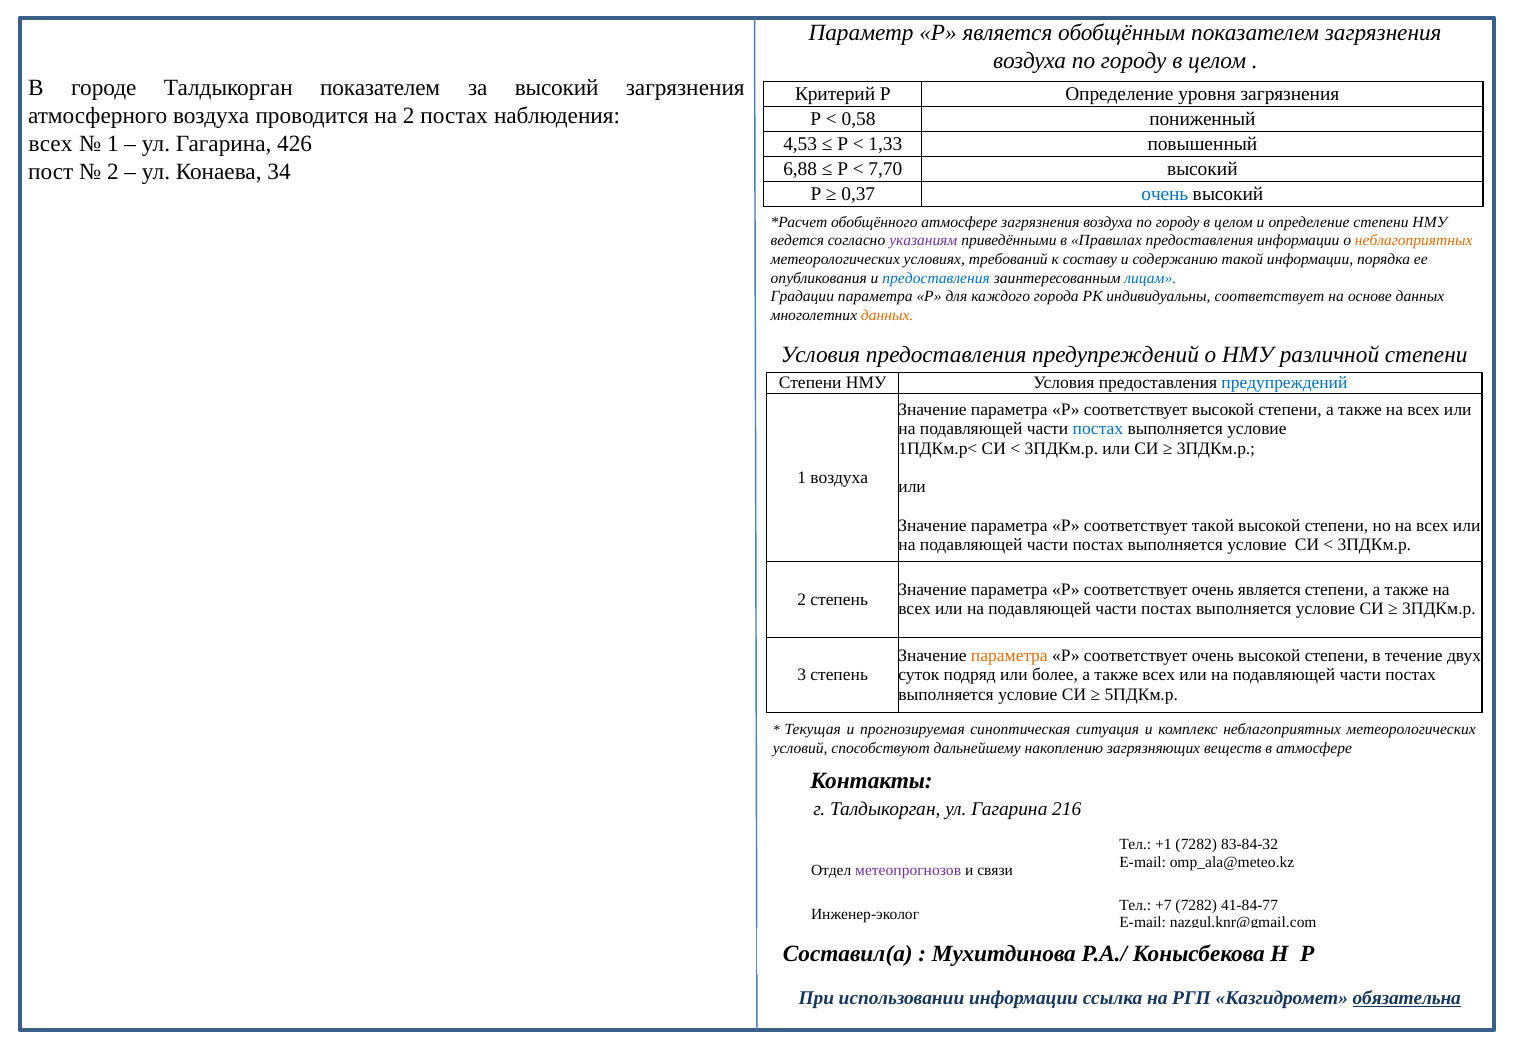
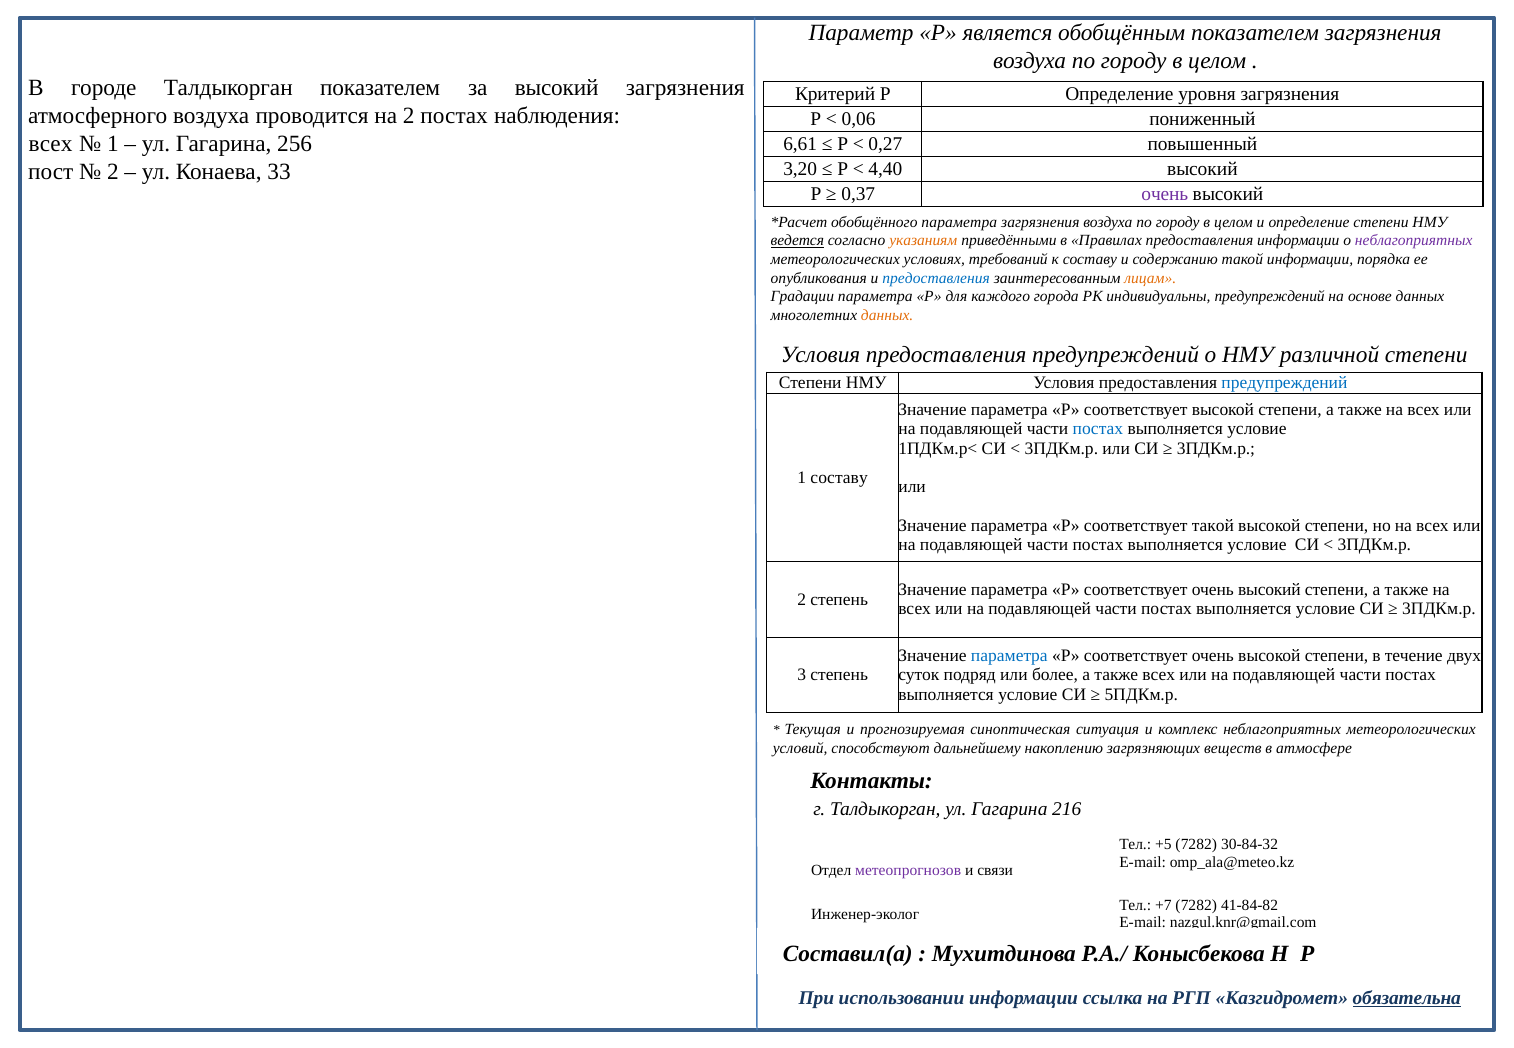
0,58: 0,58 -> 0,06
426: 426 -> 256
4,53: 4,53 -> 6,61
1,33: 1,33 -> 0,27
6,88: 6,88 -> 3,20
7,70: 7,70 -> 4,40
34: 34 -> 33
очень at (1165, 194) colour: blue -> purple
обобщённого атмосфере: атмосфере -> параметра
ведется underline: none -> present
указаниям colour: purple -> orange
неблагоприятных at (1414, 241) colour: orange -> purple
лицам colour: blue -> orange
индивидуальны соответствует: соответствует -> предупреждений
1 воздуха: воздуха -> составу
соответствует очень является: является -> высокий
параметра at (1009, 656) colour: orange -> blue
+1: +1 -> +5
83-84-32: 83-84-32 -> 30-84-32
41-84-77: 41-84-77 -> 41-84-82
